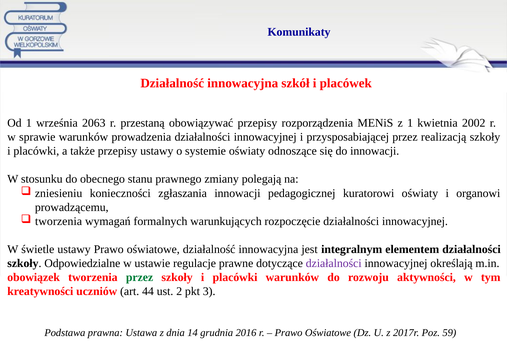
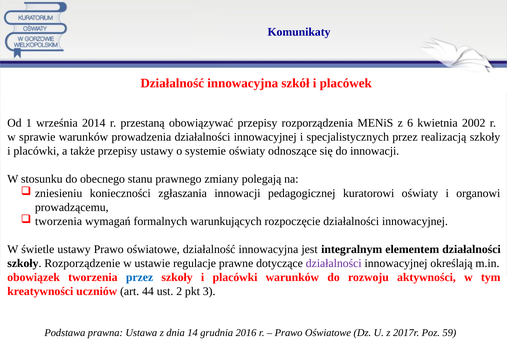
2063: 2063 -> 2014
z 1: 1 -> 6
przysposabiającej: przysposabiającej -> specjalistycznych
Odpowiedzialne: Odpowiedzialne -> Rozporządzenie
przez at (140, 277) colour: green -> blue
